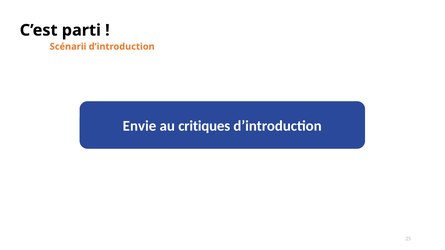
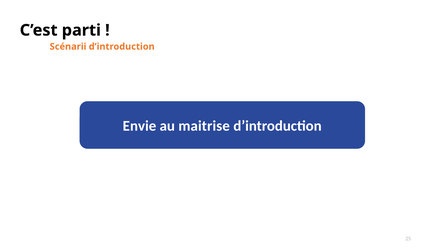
critiques: critiques -> maitrise
